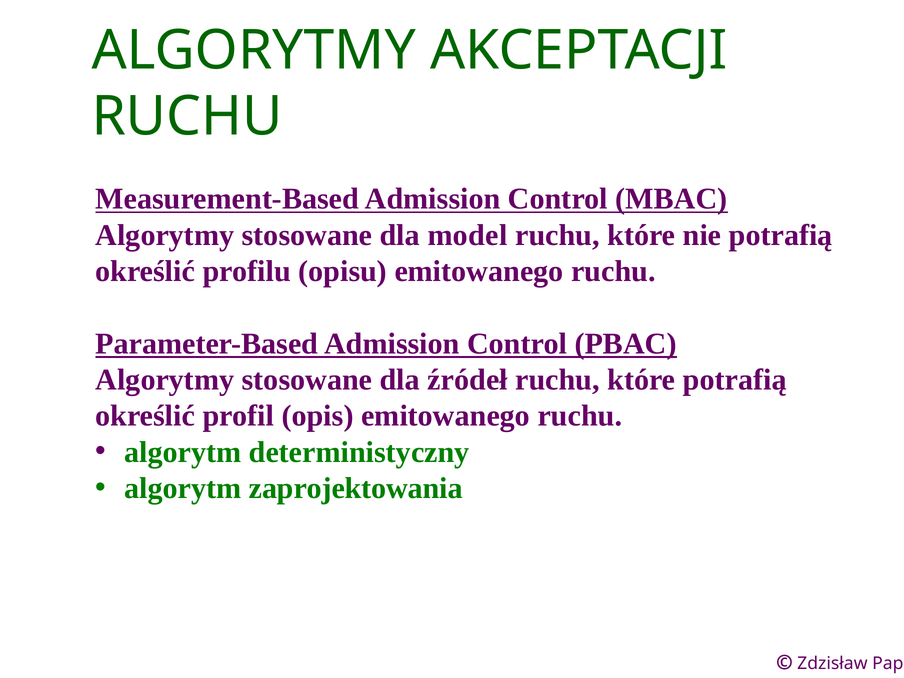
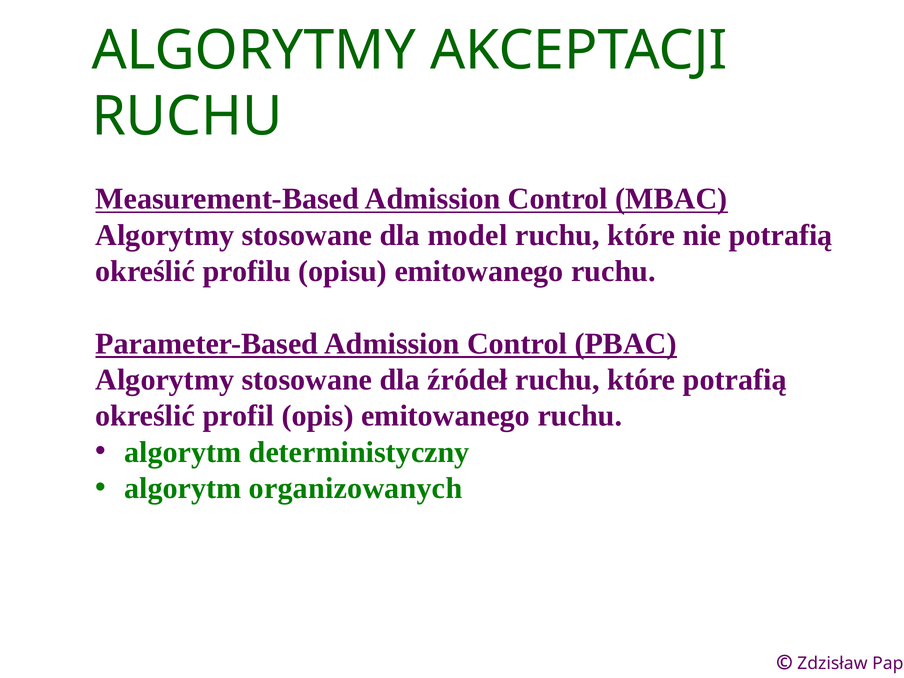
zaprojektowania: zaprojektowania -> organizowanych
